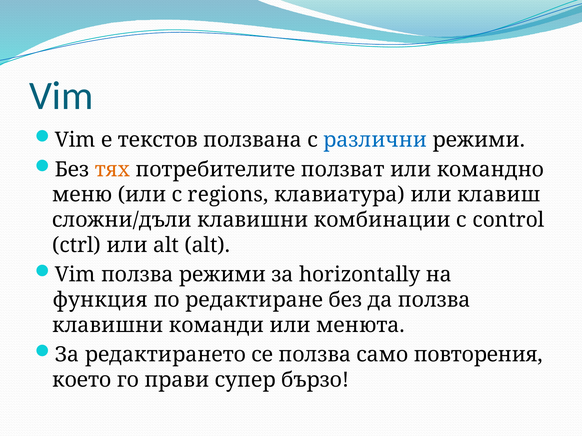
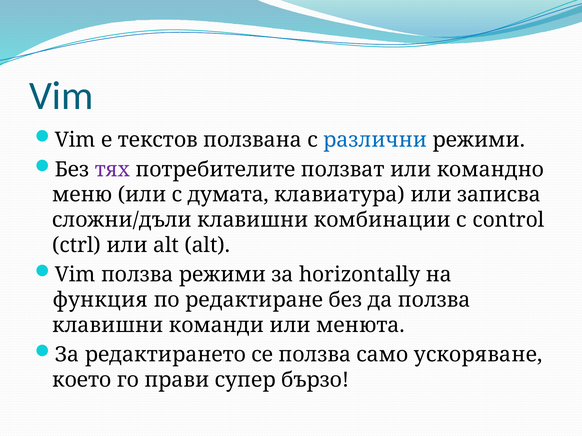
тях colour: orange -> purple
regions: regions -> думата
клавиш: клавиш -> записва
повторения: повторения -> ускоряване
